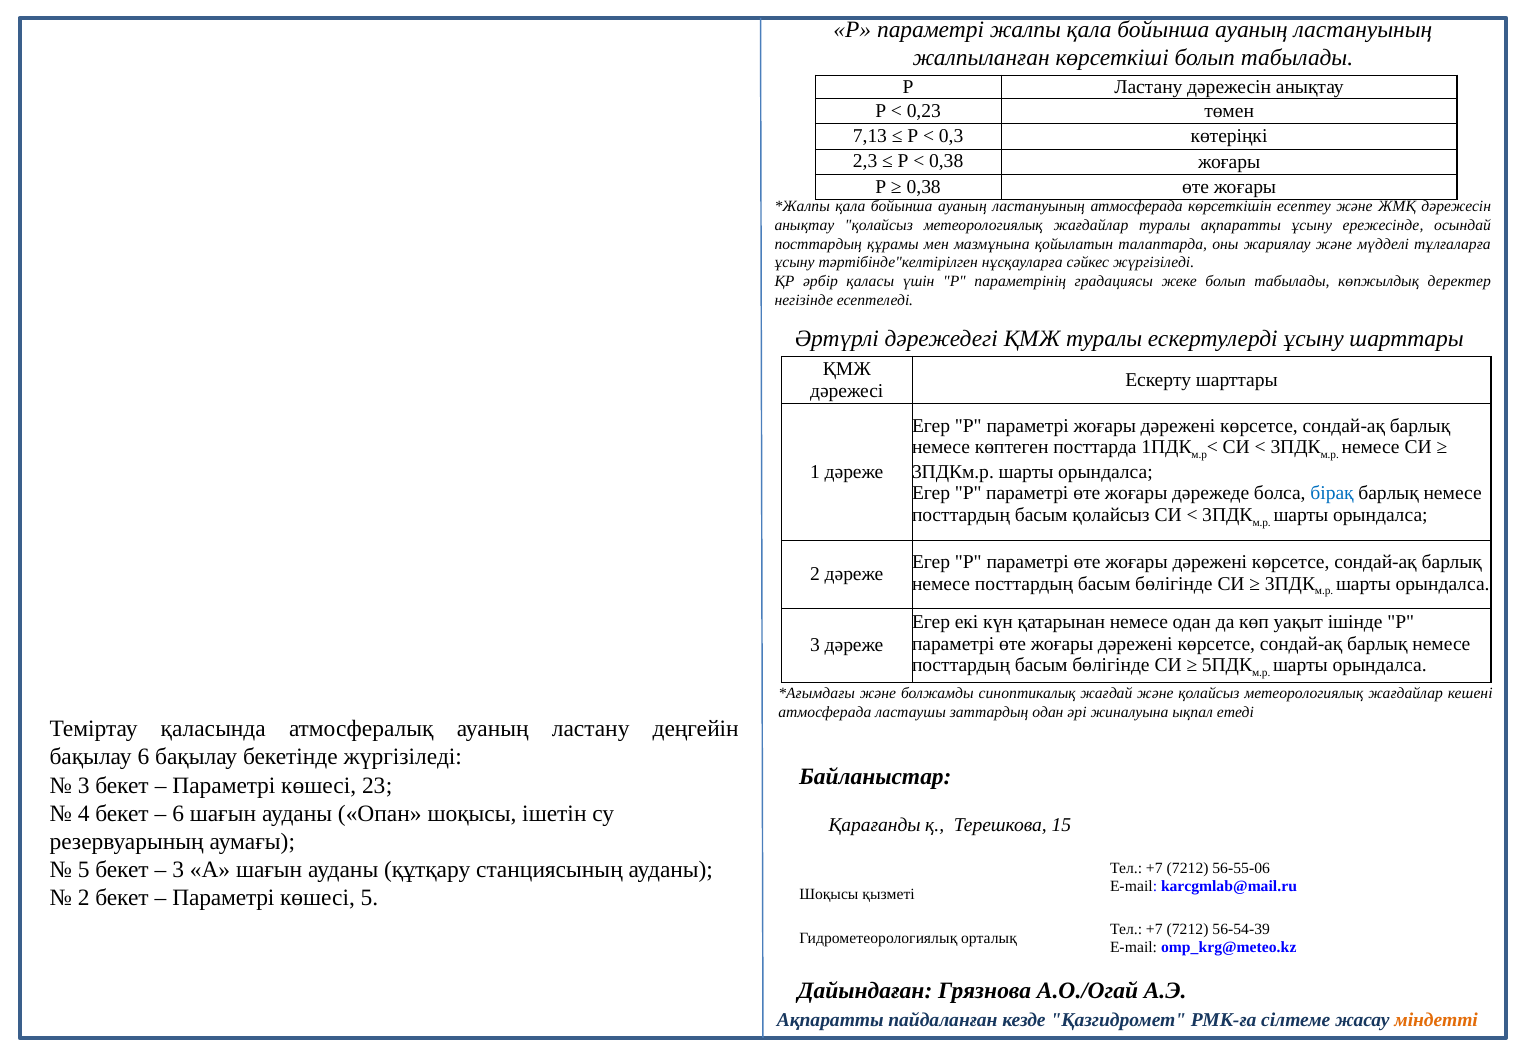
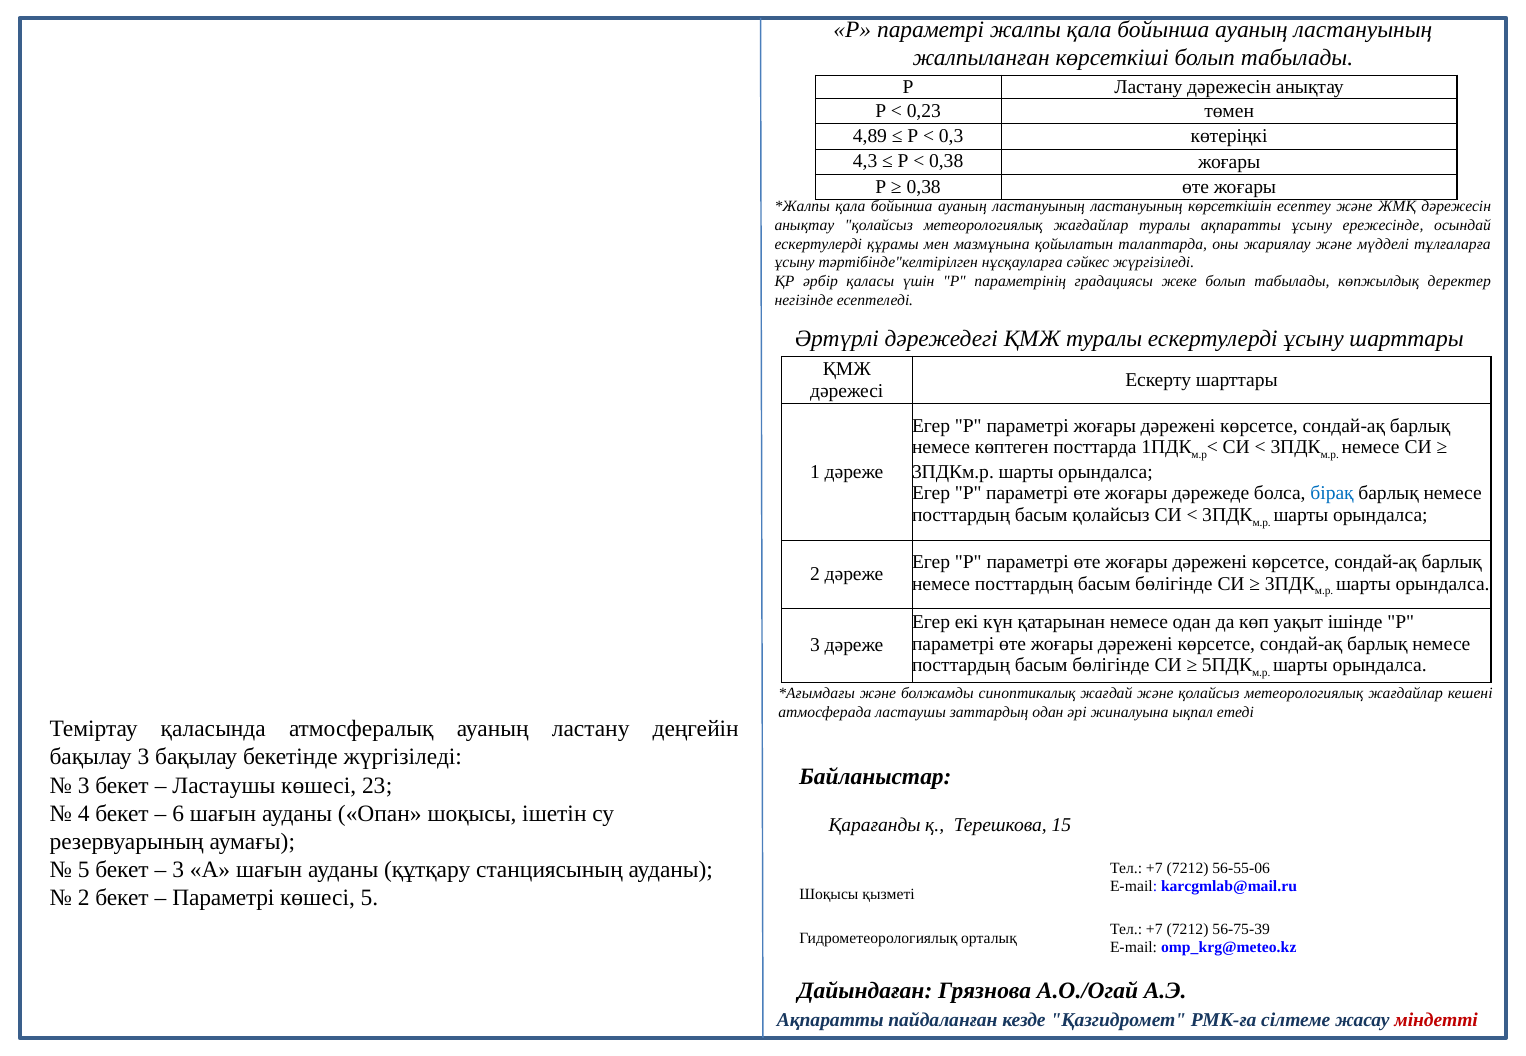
7,13: 7,13 -> 4,89
2,3: 2,3 -> 4,3
ластануының атмосферада: атмосферада -> ластануының
посттардың at (818, 244): посттардың -> ескертулерді
бақылау 6: 6 -> 3
Параметрі at (224, 786): Параметрі -> Ластаушы
56-54-39: 56-54-39 -> 56-75-39
міндетті colour: orange -> red
